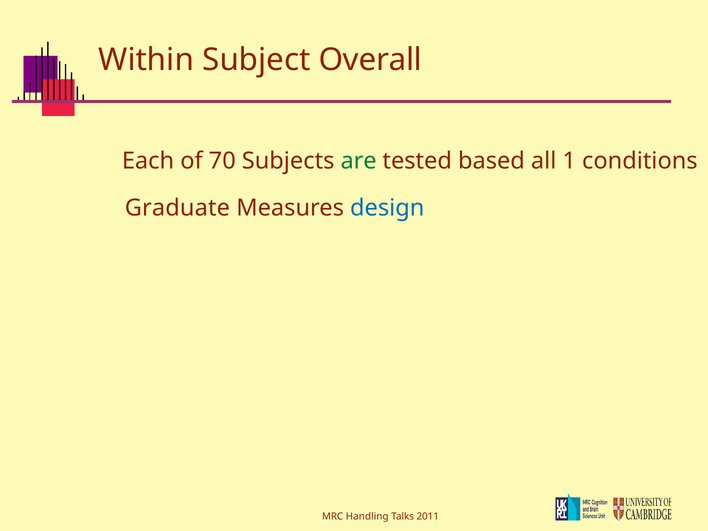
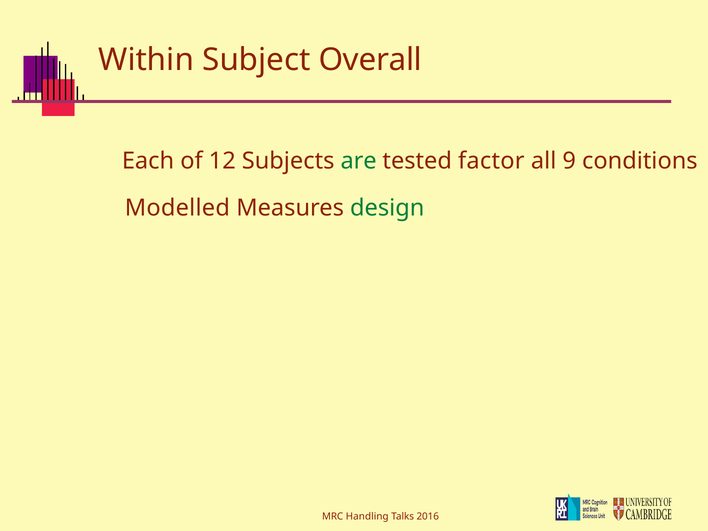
70: 70 -> 12
based: based -> factor
1: 1 -> 9
Graduate: Graduate -> Modelled
design colour: blue -> green
2011: 2011 -> 2016
